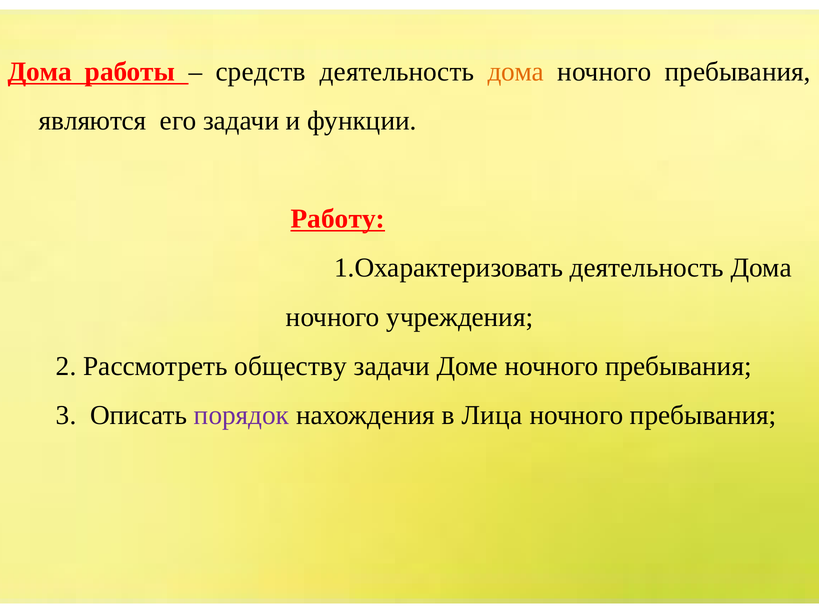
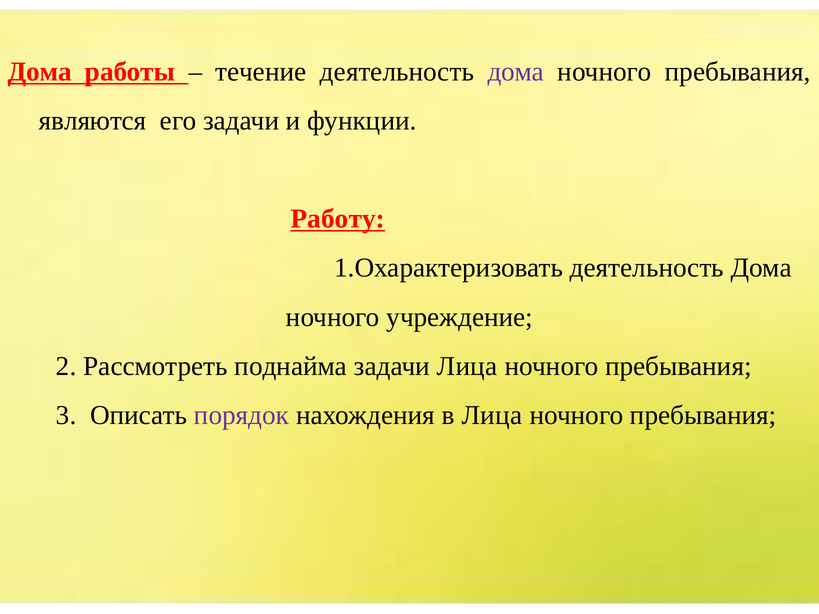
средств: средств -> течение
дома at (516, 72) colour: orange -> purple
учреждения: учреждения -> учреждение
обществу: обществу -> поднайма
задачи Доме: Доме -> Лица
